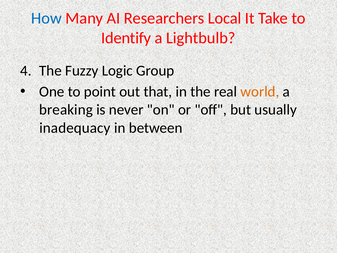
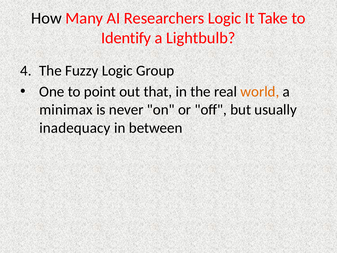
How colour: blue -> black
Researchers Local: Local -> Logic
breaking: breaking -> minimax
